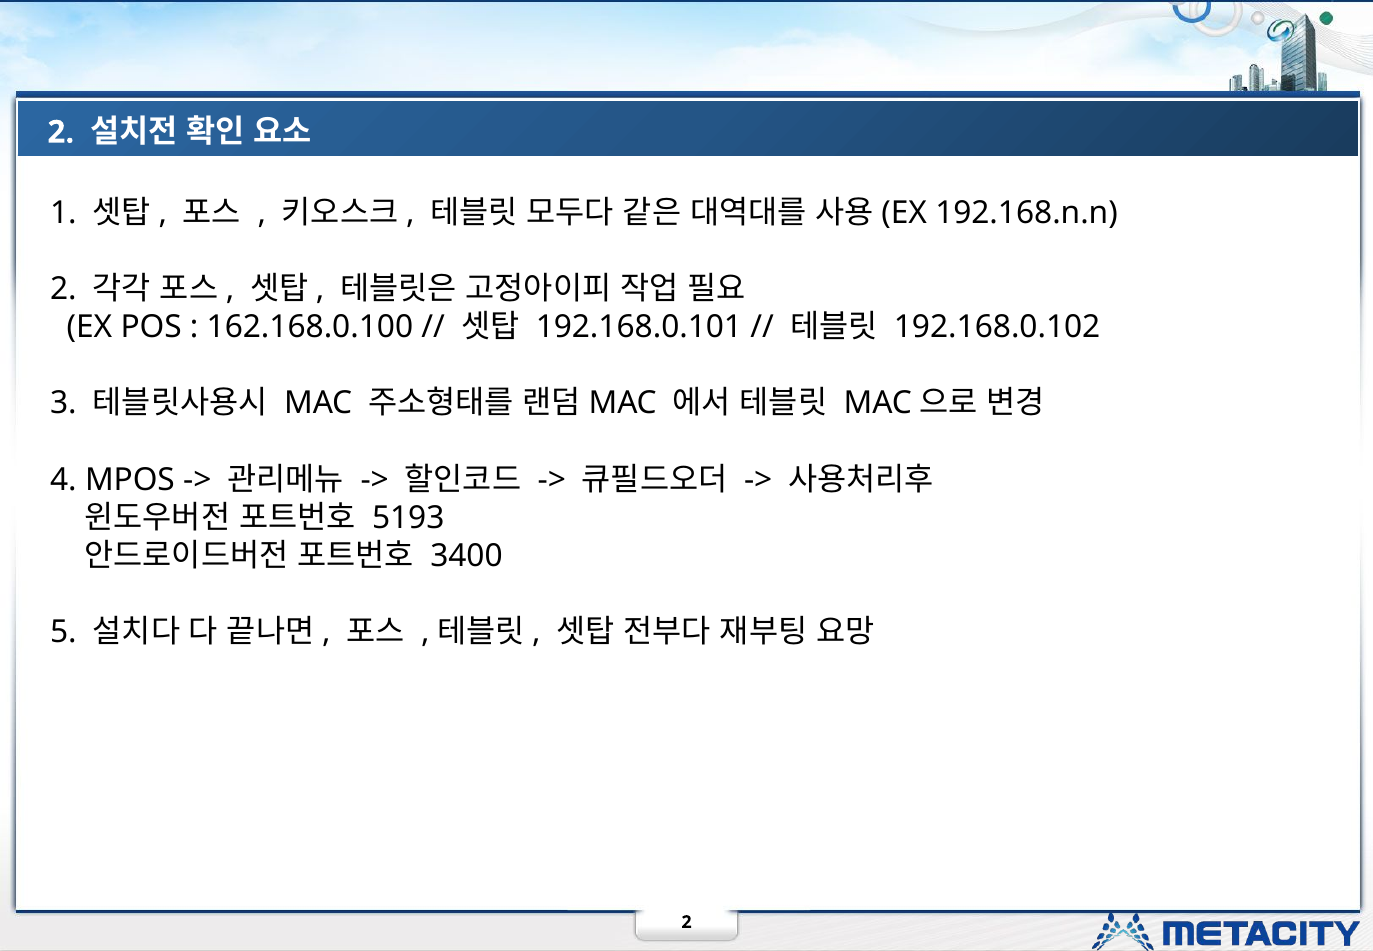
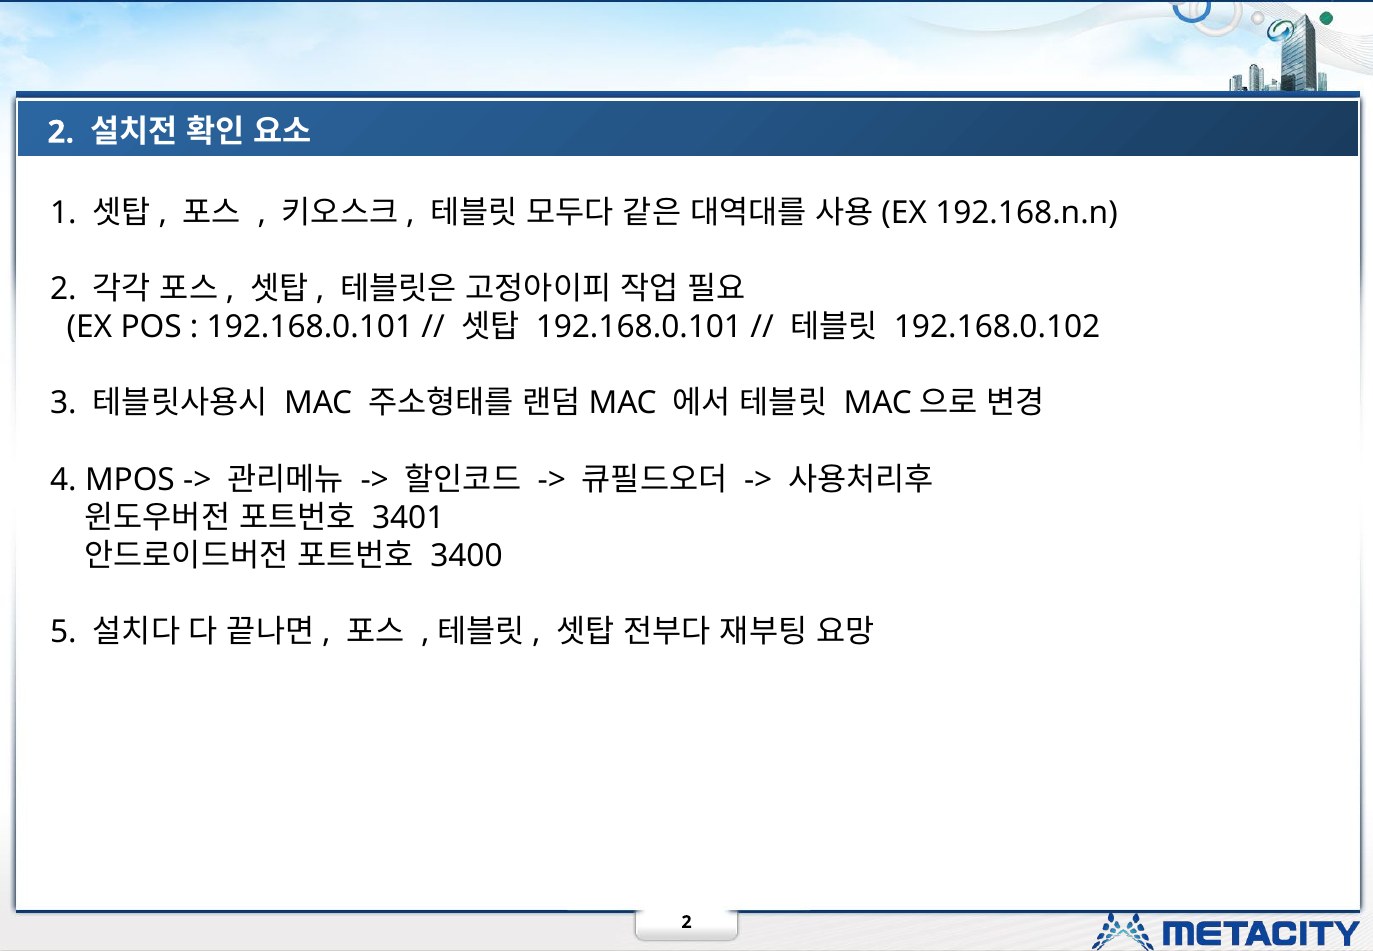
162.168.0.100 at (310, 327): 162.168.0.100 -> 192.168.0.101
5193: 5193 -> 3401
